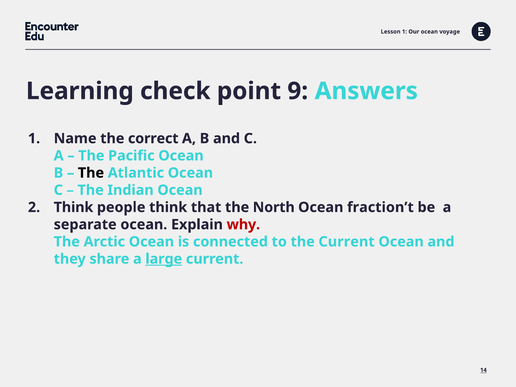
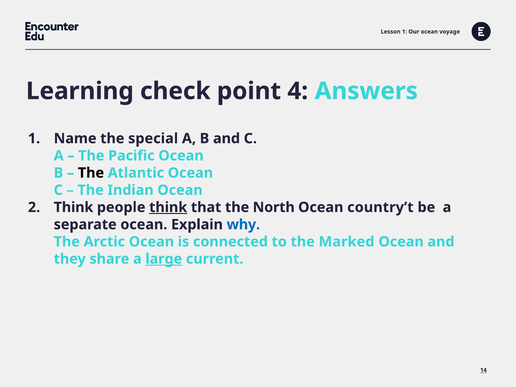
9: 9 -> 4
correct: correct -> special
think at (168, 207) underline: none -> present
fraction’t: fraction’t -> country’t
why colour: red -> blue
the Current: Current -> Marked
